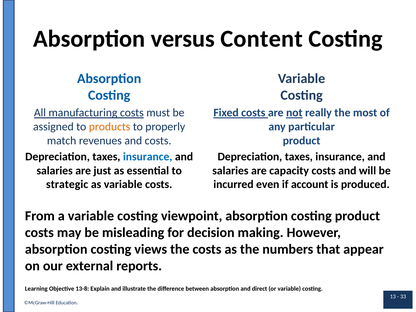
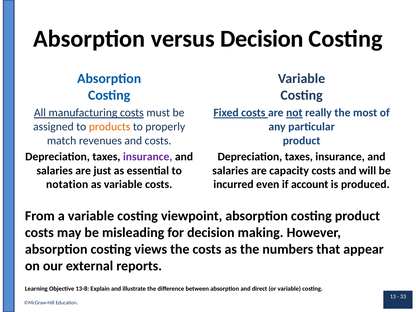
versus Content: Content -> Decision
insurance at (148, 157) colour: blue -> purple
strategic: strategic -> notation
